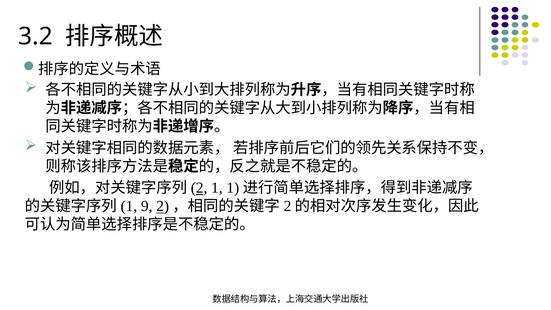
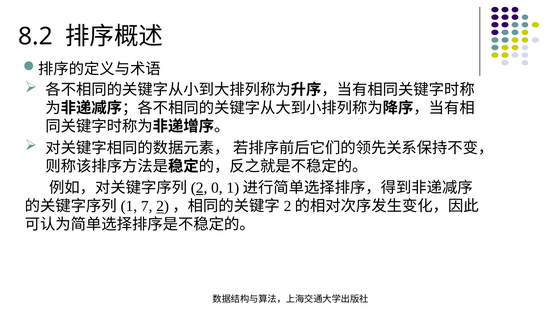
3.2: 3.2 -> 8.2
1: 1 -> 0
9: 9 -> 7
